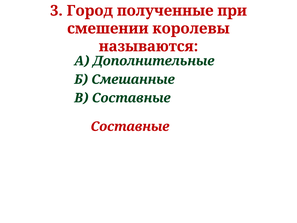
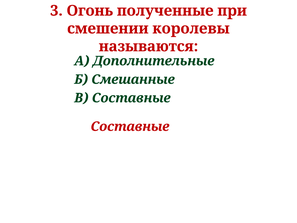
Город: Город -> Огонь
